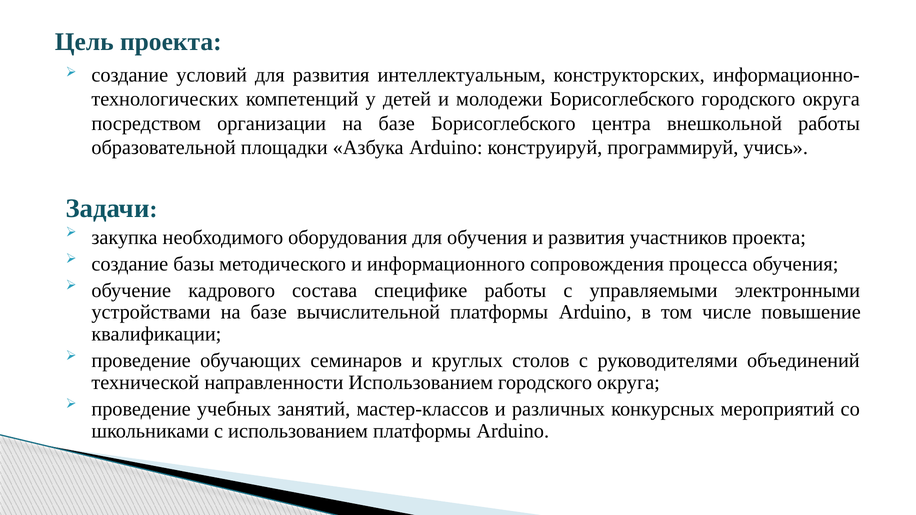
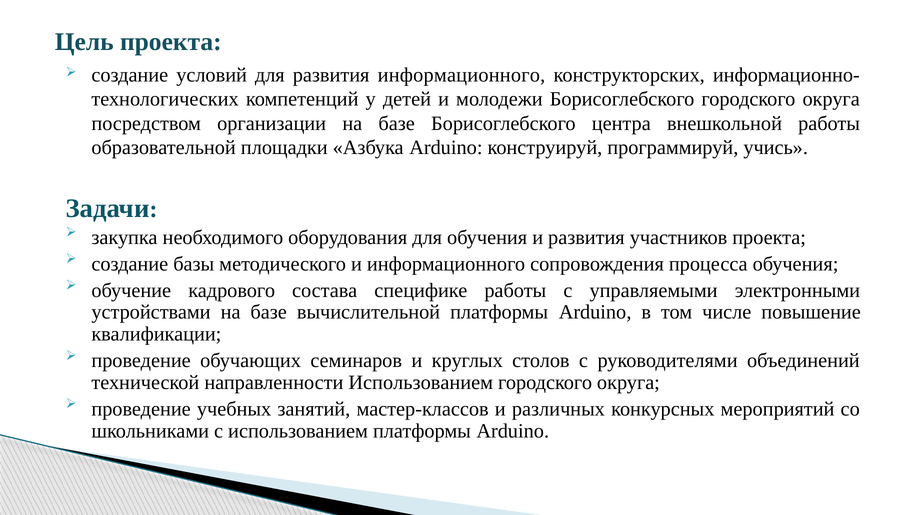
развития интеллектуальным: интеллектуальным -> информационного
